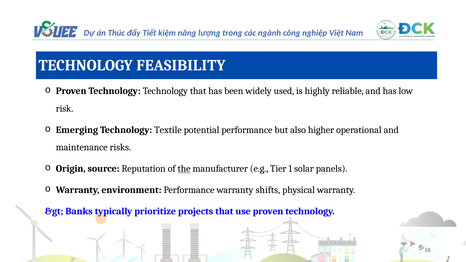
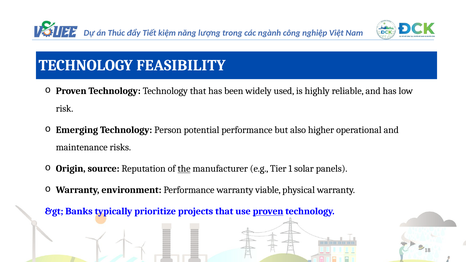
Textile: Textile -> Person
shifts: shifts -> viable
proven at (268, 211) underline: none -> present
